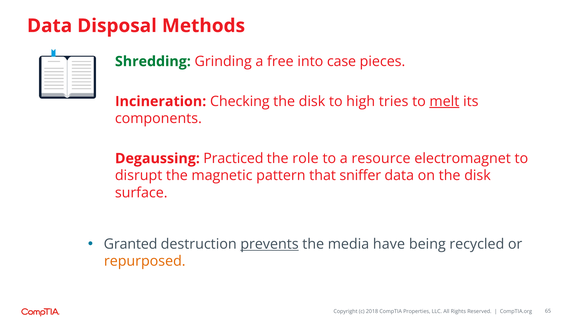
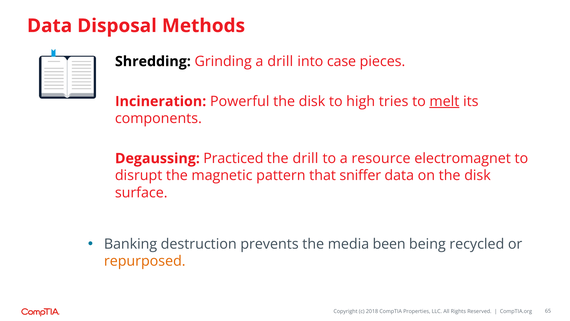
Shredding colour: green -> black
a free: free -> drill
Checking: Checking -> Powerful
the role: role -> drill
Granted: Granted -> Banking
prevents underline: present -> none
have: have -> been
